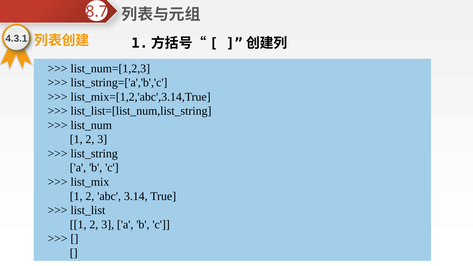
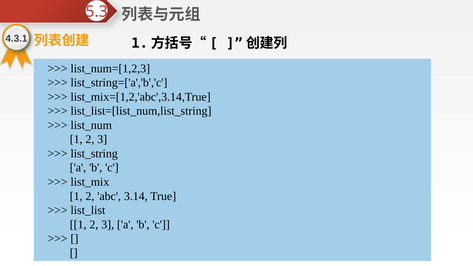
8.7: 8.7 -> 5.3
